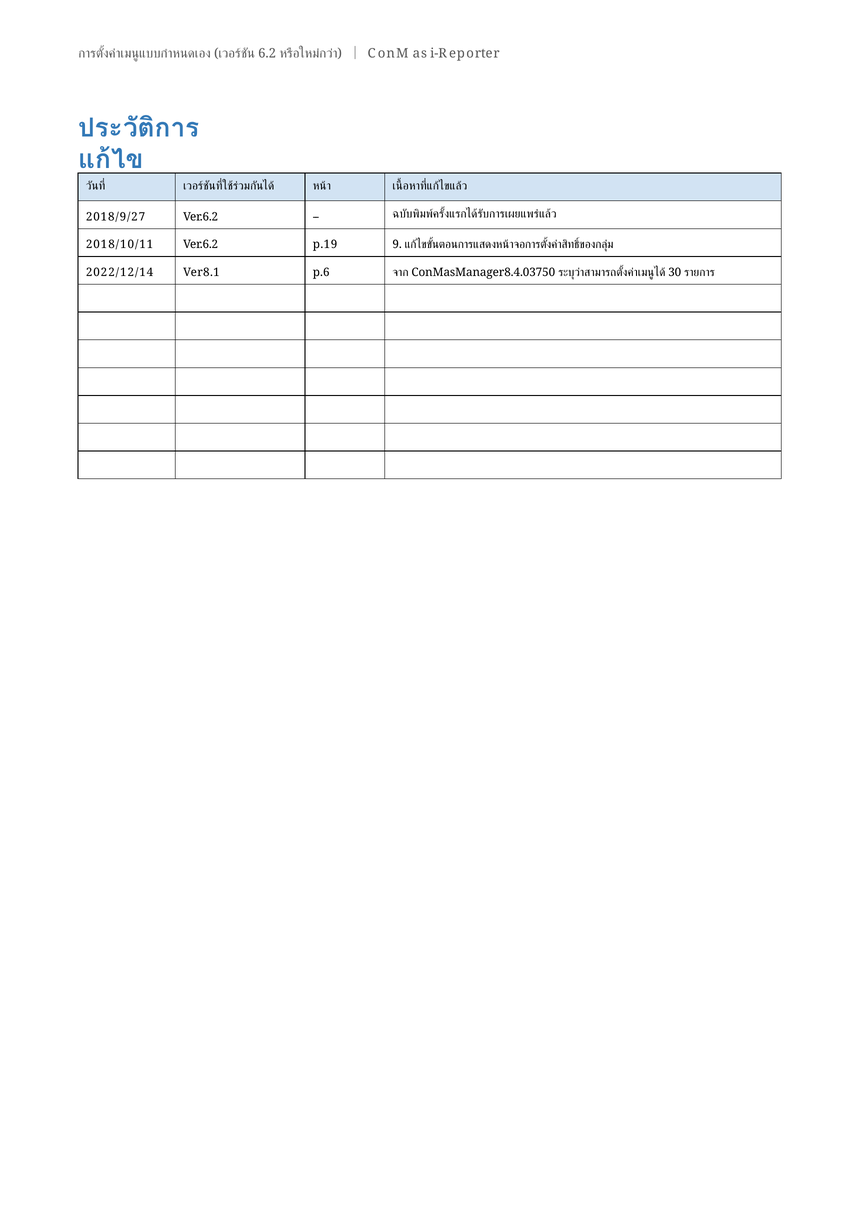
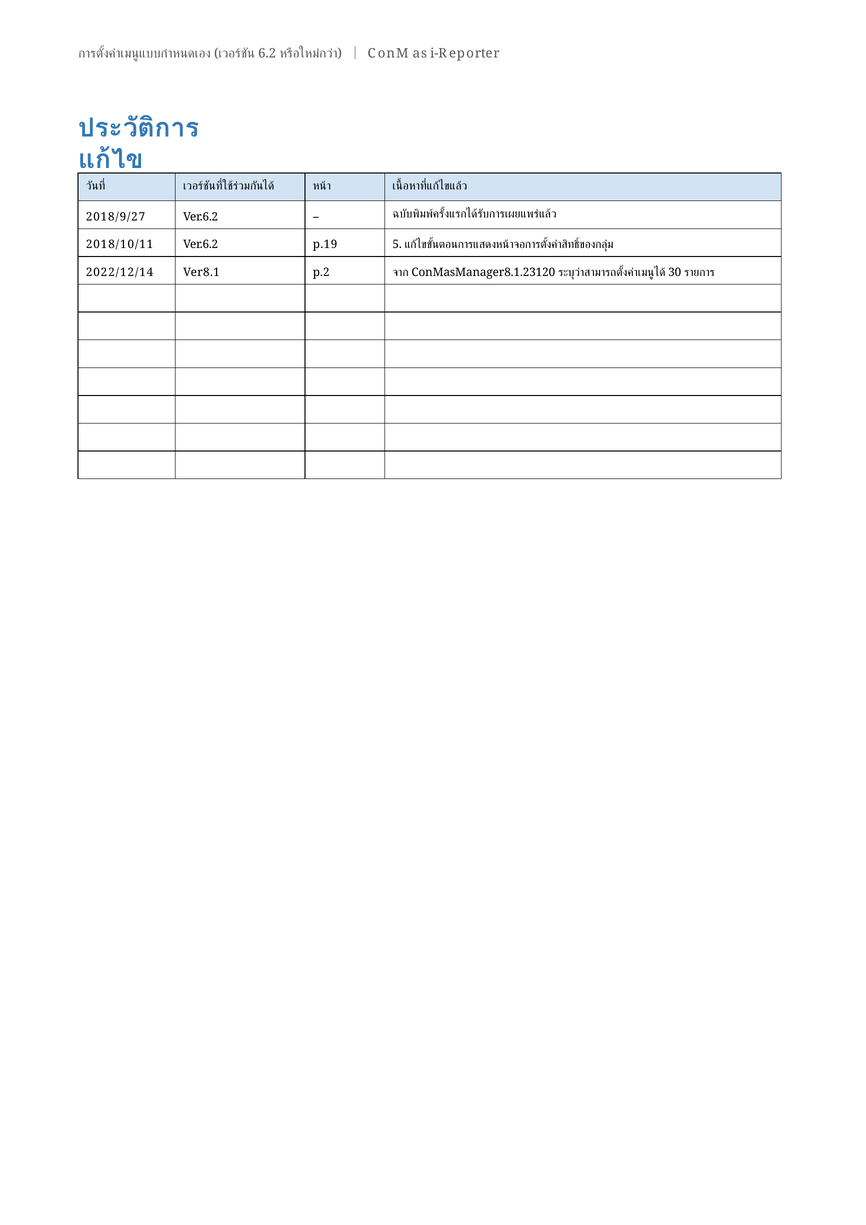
9: 9 -> 5
p.6: p.6 -> p.2
ConMasManager8.4.03750: ConMasManager8.4.03750 -> ConMasManager8.1.23120
